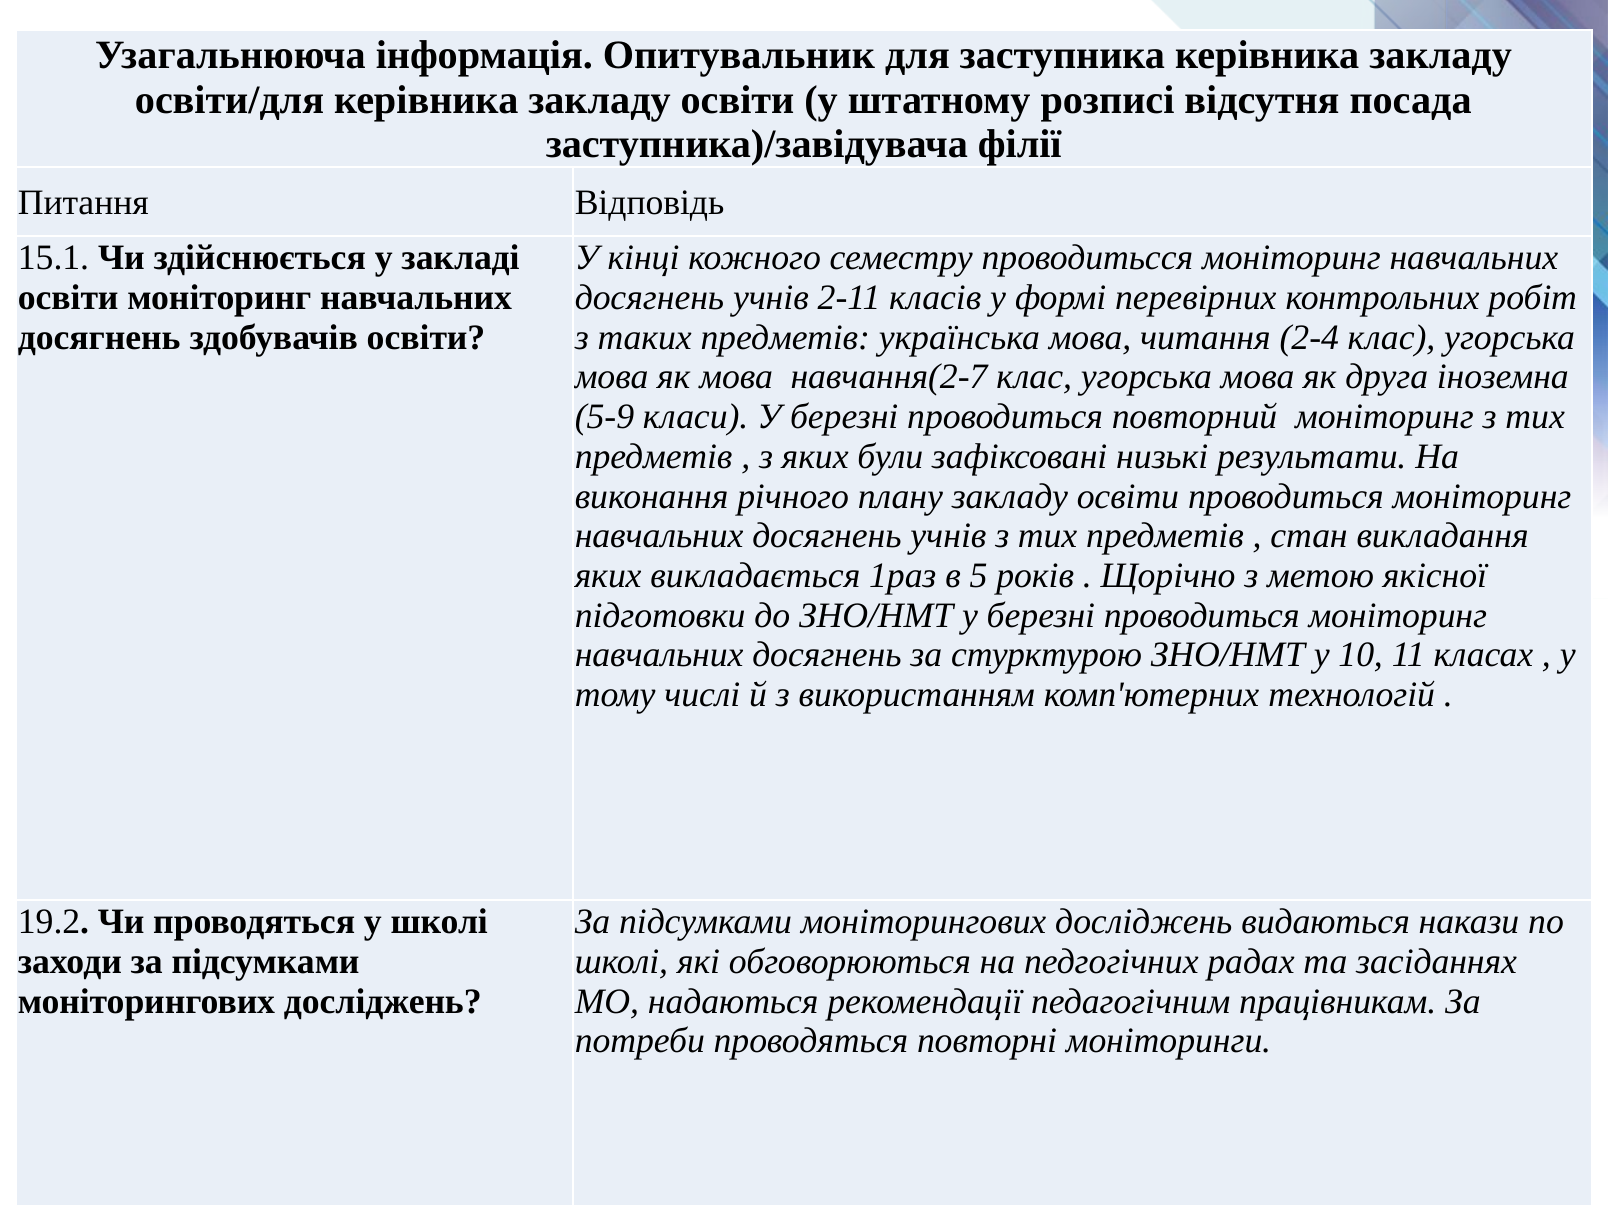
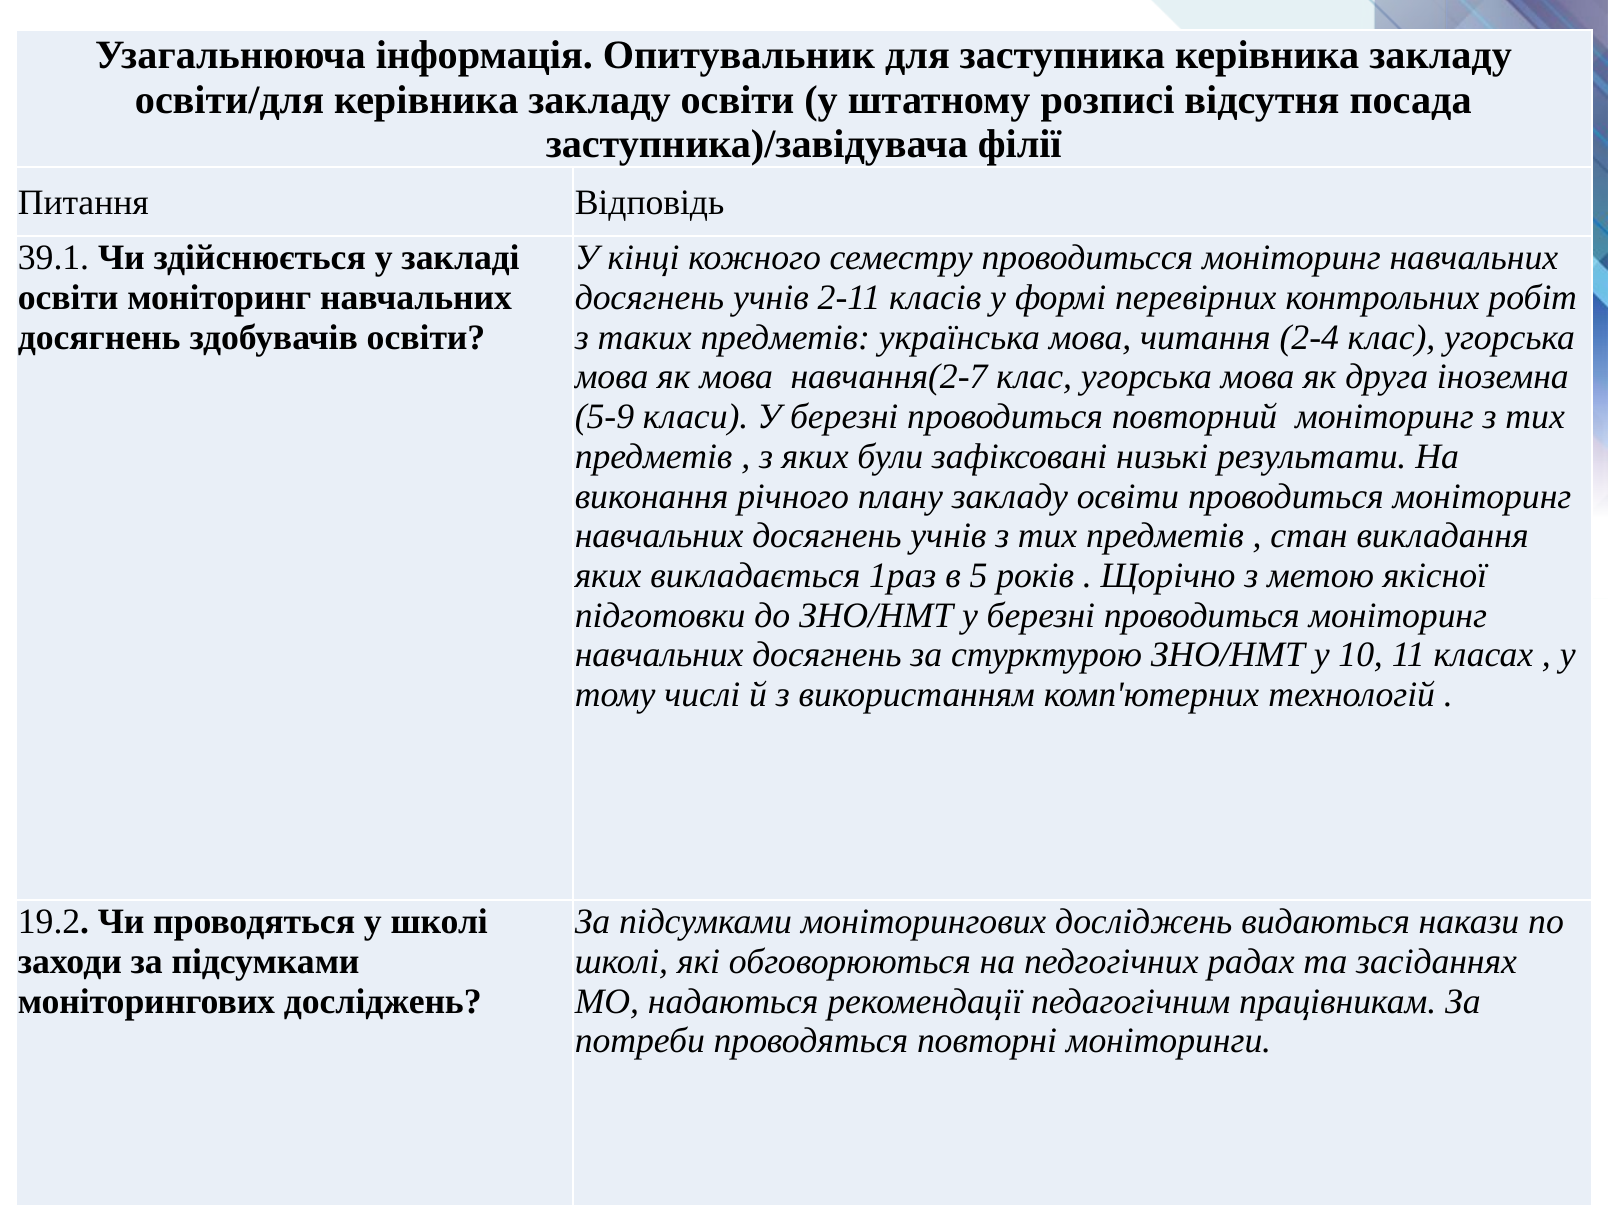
15.1: 15.1 -> 39.1
